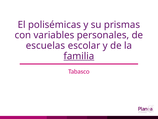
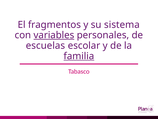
polisémicas: polisémicas -> fragmentos
prismas: prismas -> sistema
variables underline: none -> present
